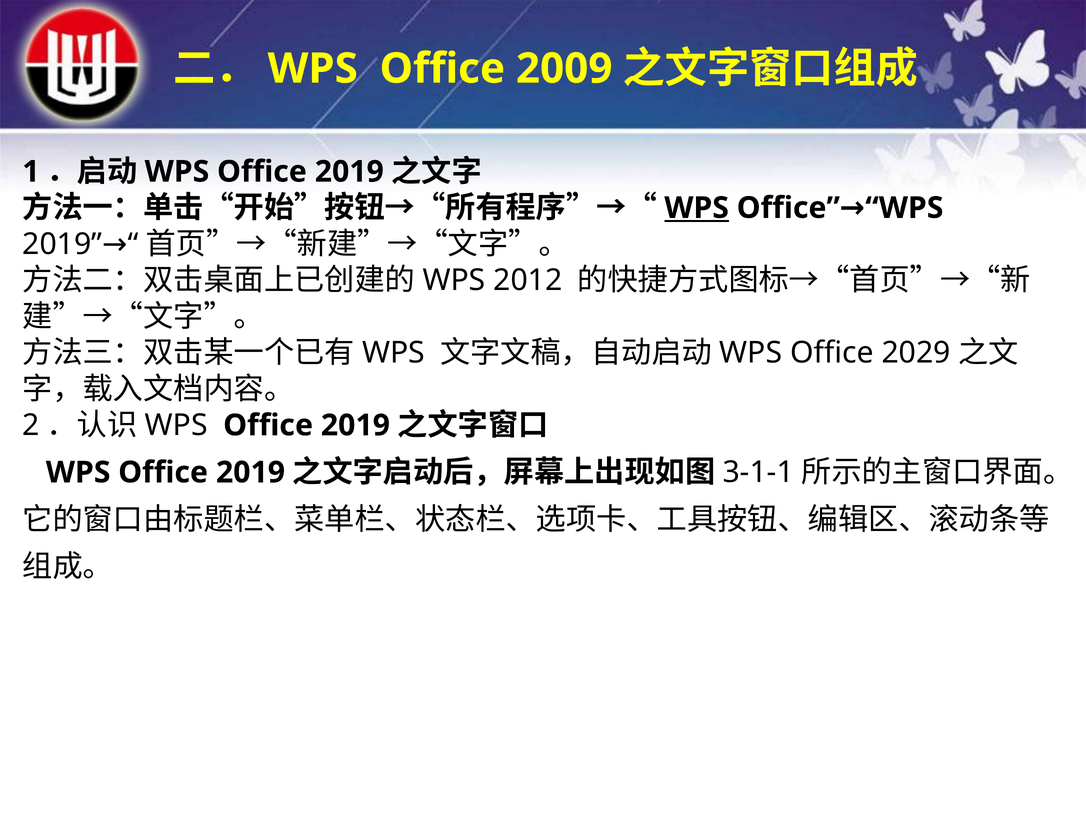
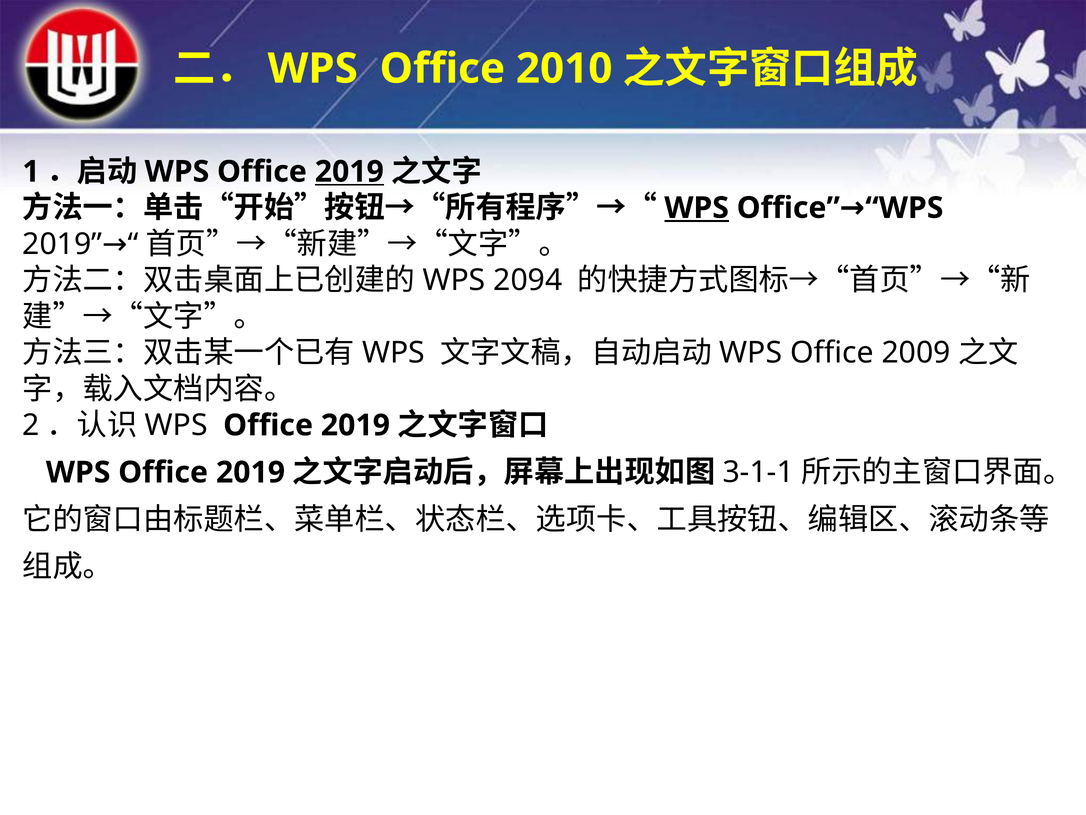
2009: 2009 -> 2010
2019 at (349, 172) underline: none -> present
2012: 2012 -> 2094
2029: 2029 -> 2009
